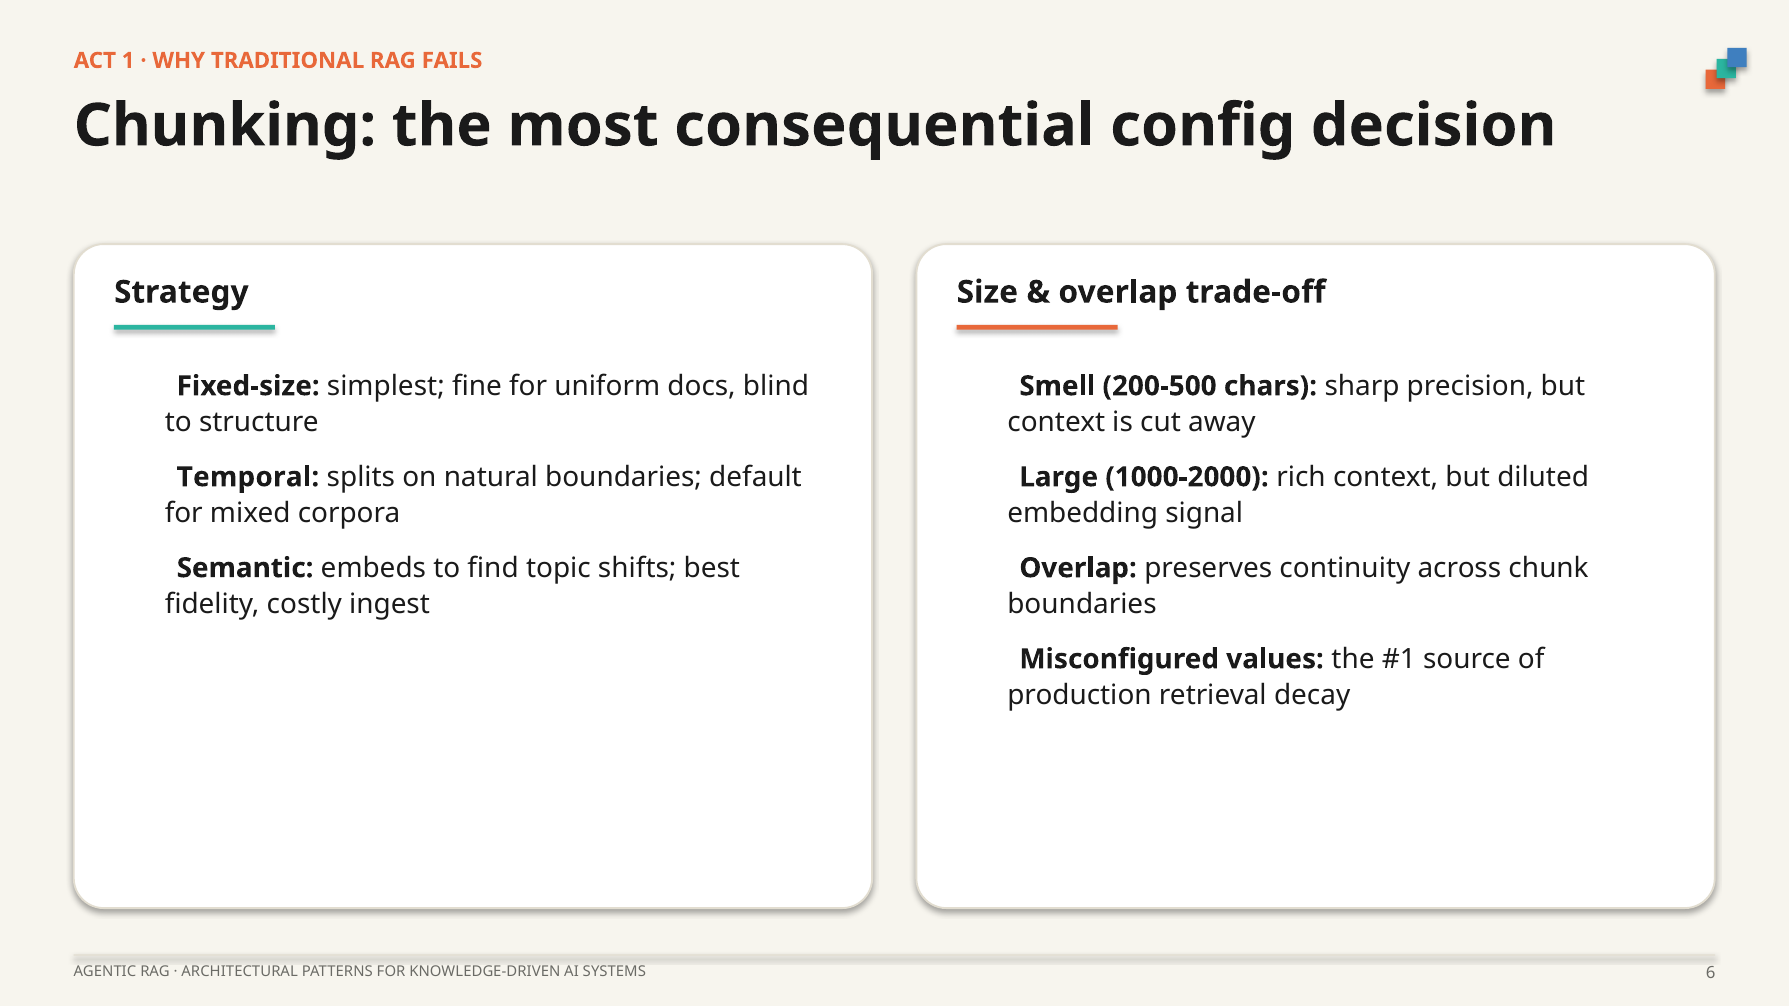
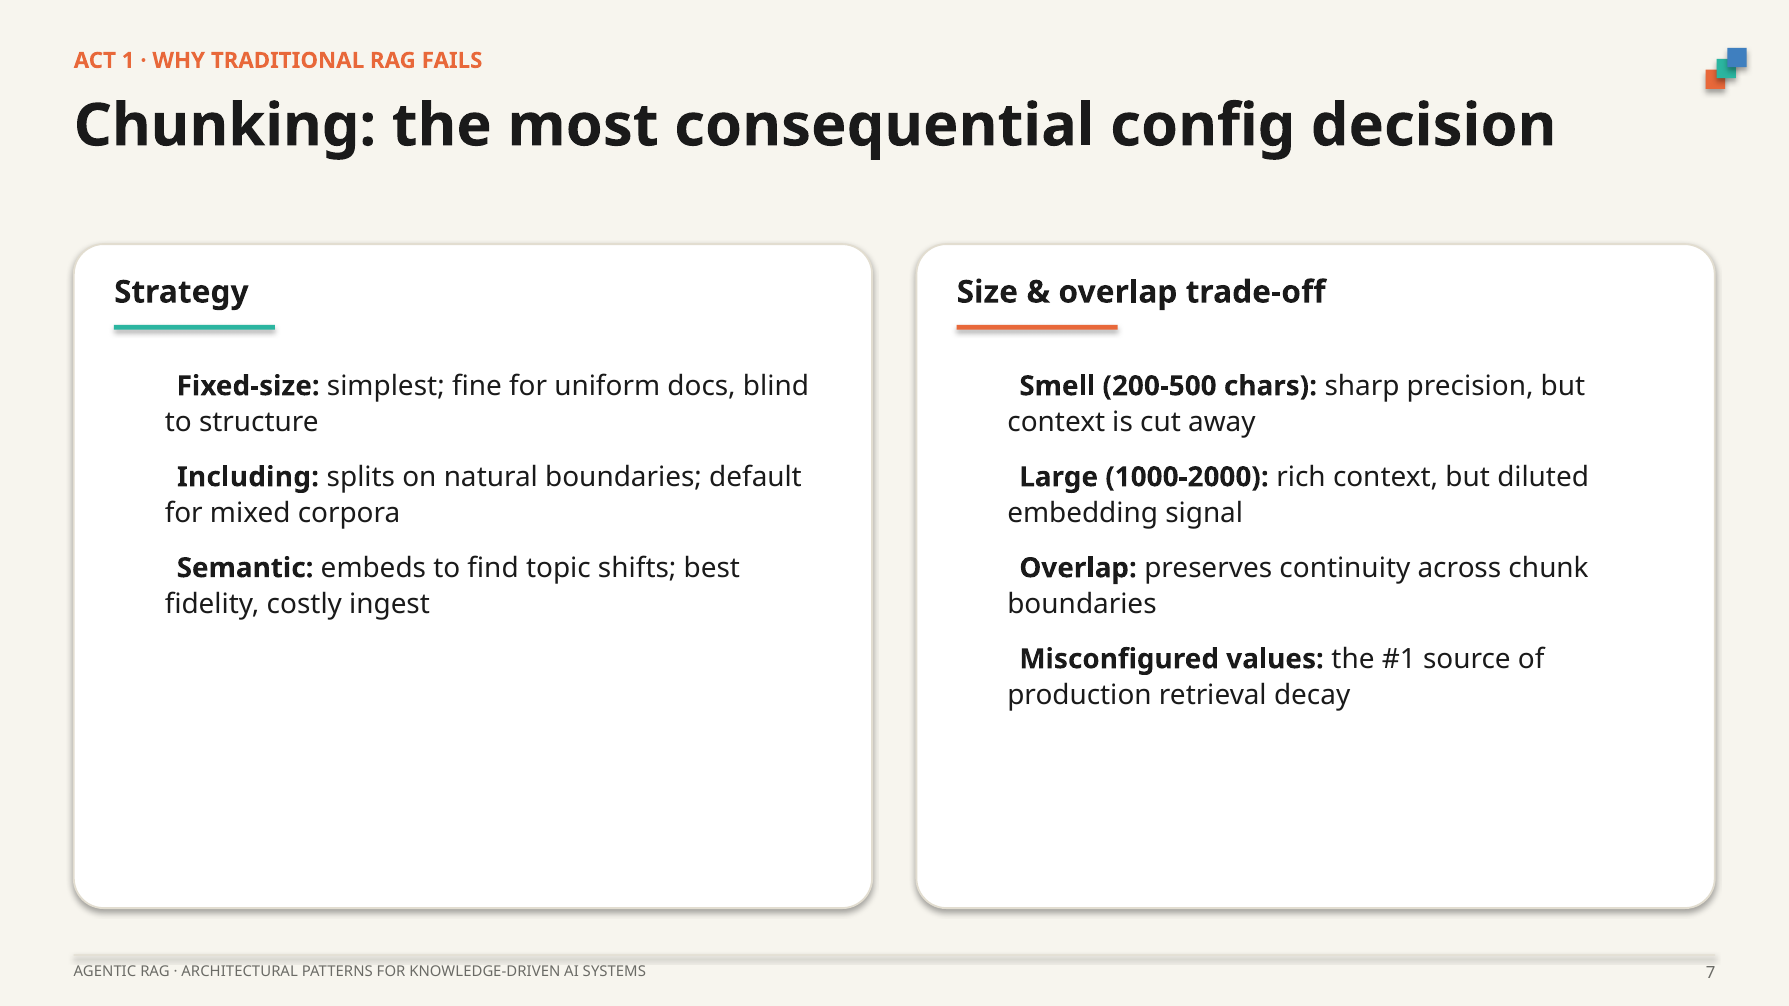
Temporal: Temporal -> Including
6: 6 -> 7
